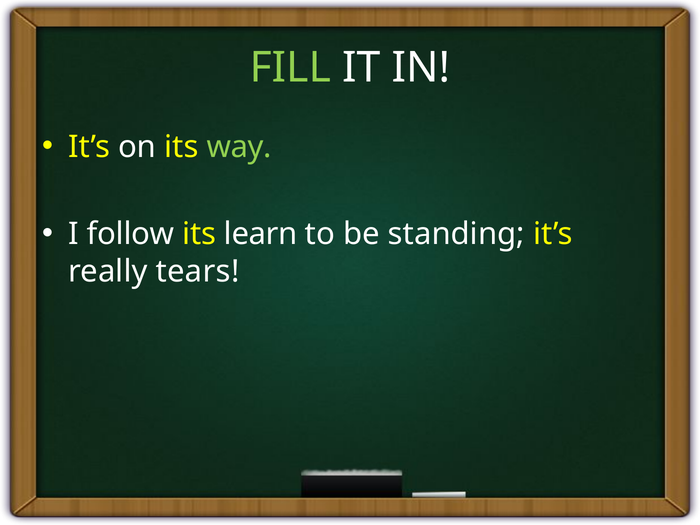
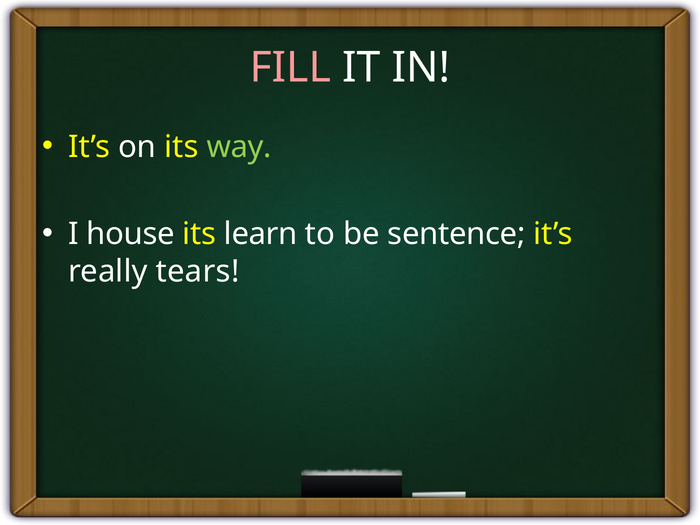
FILL colour: light green -> pink
follow: follow -> house
standing: standing -> sentence
